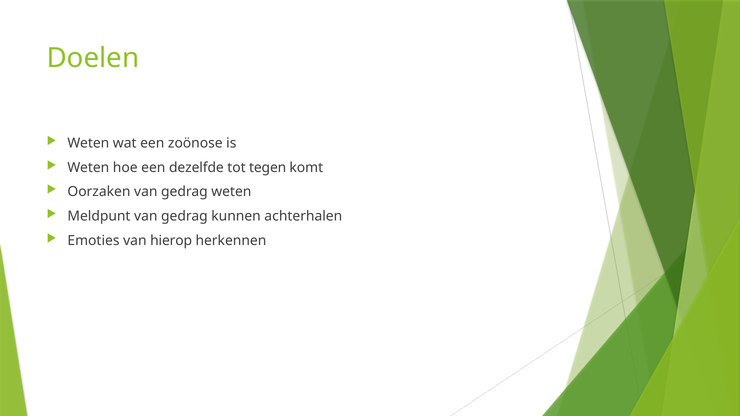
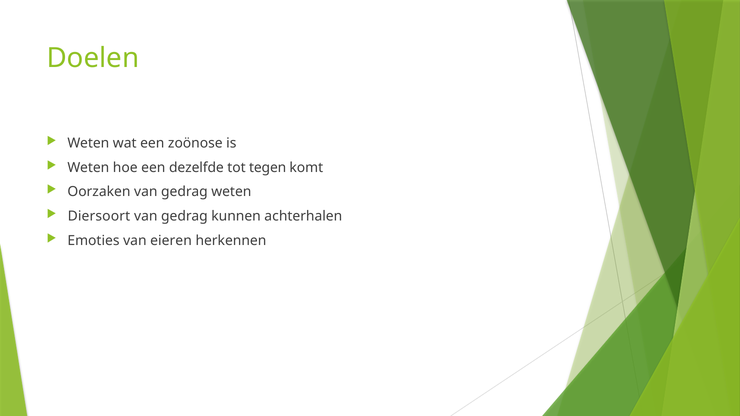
Meldpunt: Meldpunt -> Diersoort
hierop: hierop -> eieren
